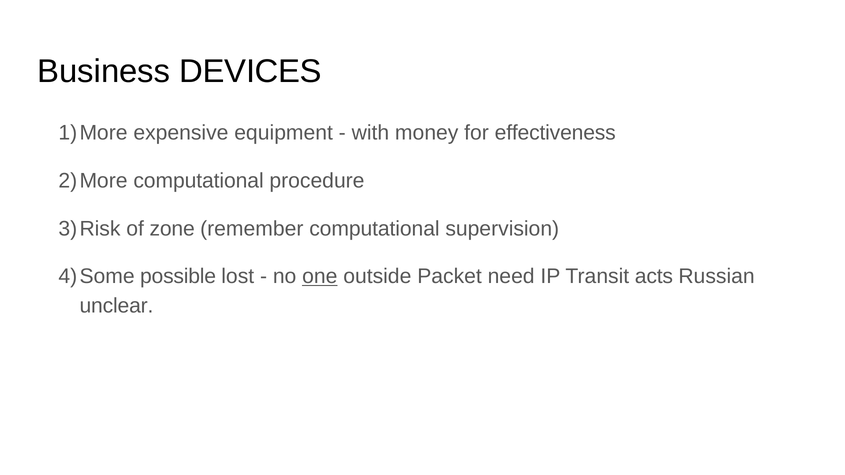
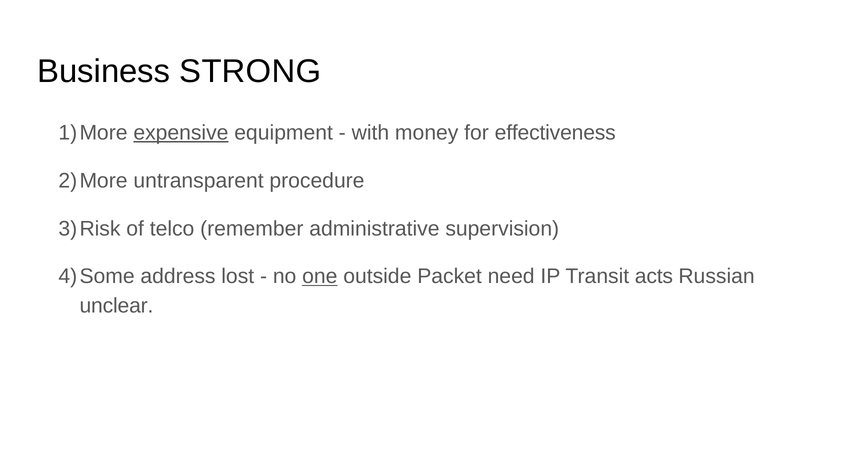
DEVICES: DEVICES -> STRONG
expensive underline: none -> present
computational at (199, 181): computational -> untransparent
zone: zone -> telco
remember computational: computational -> administrative
possible: possible -> address
